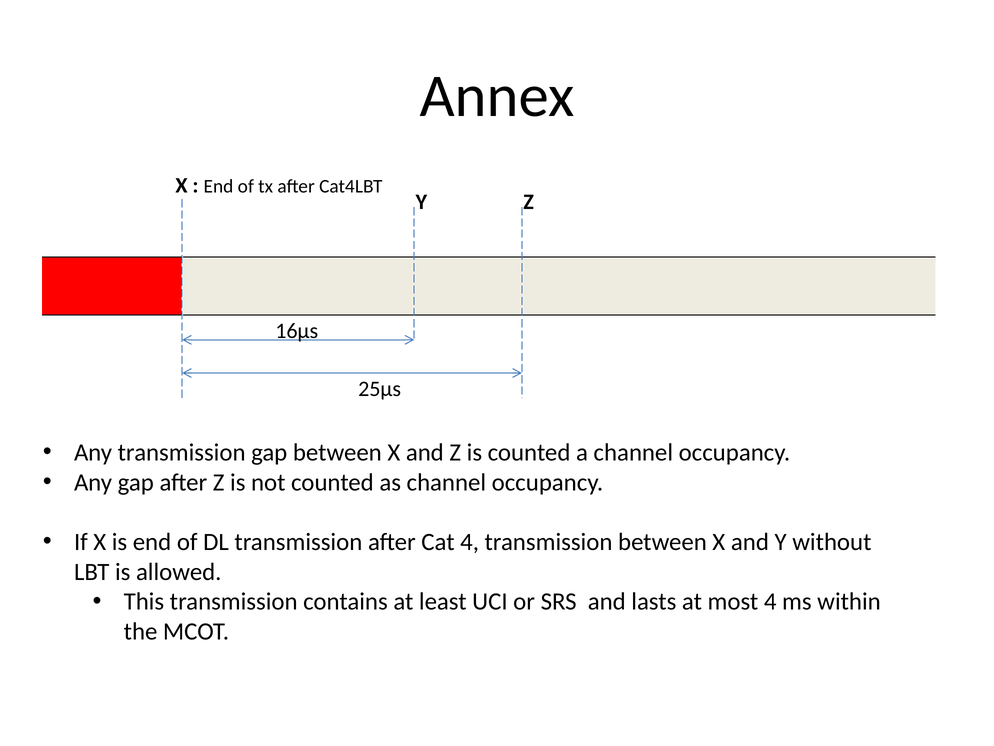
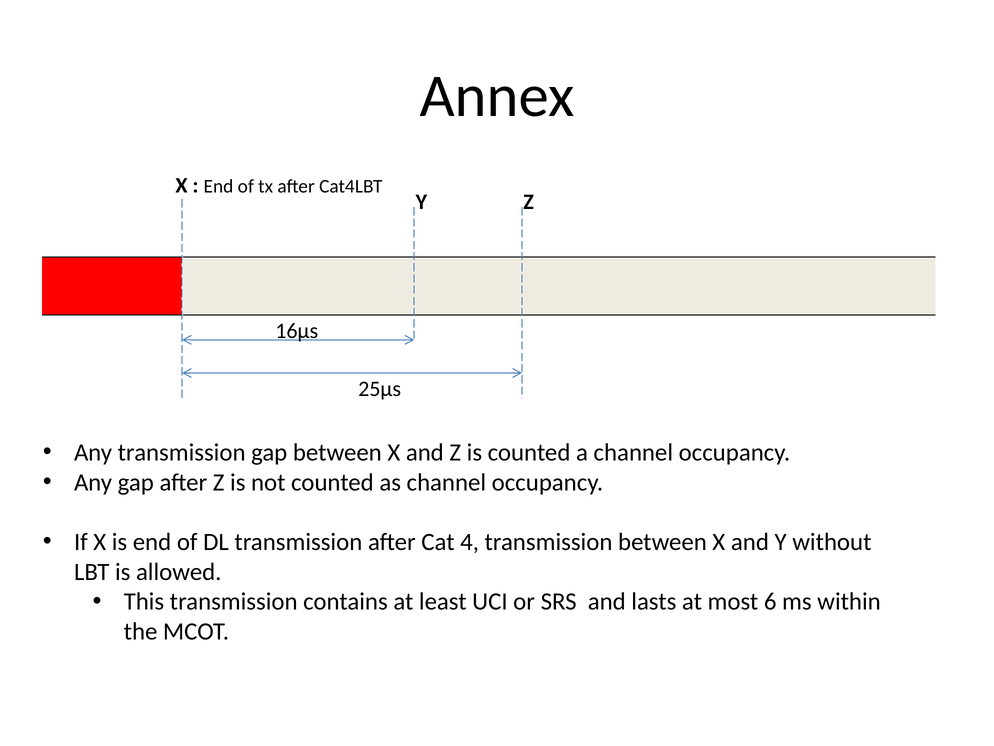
most 4: 4 -> 6
